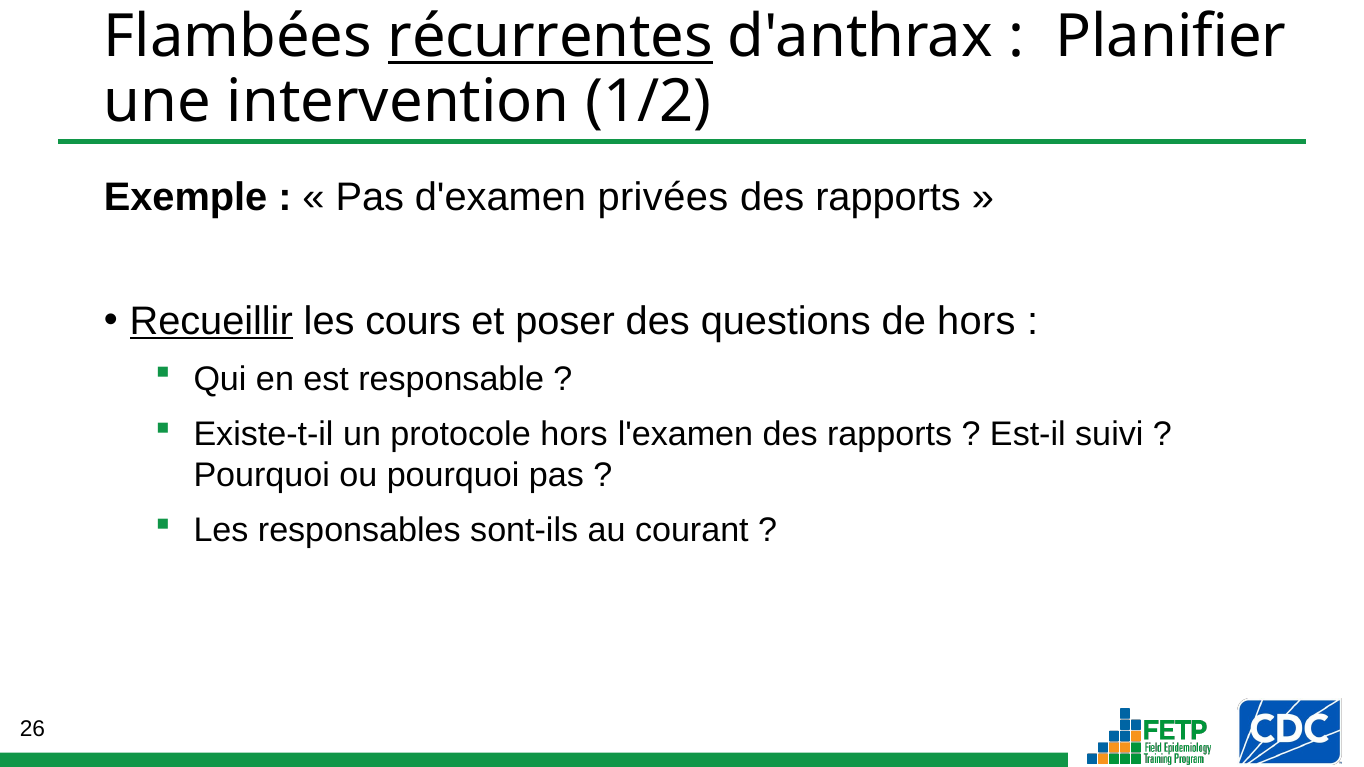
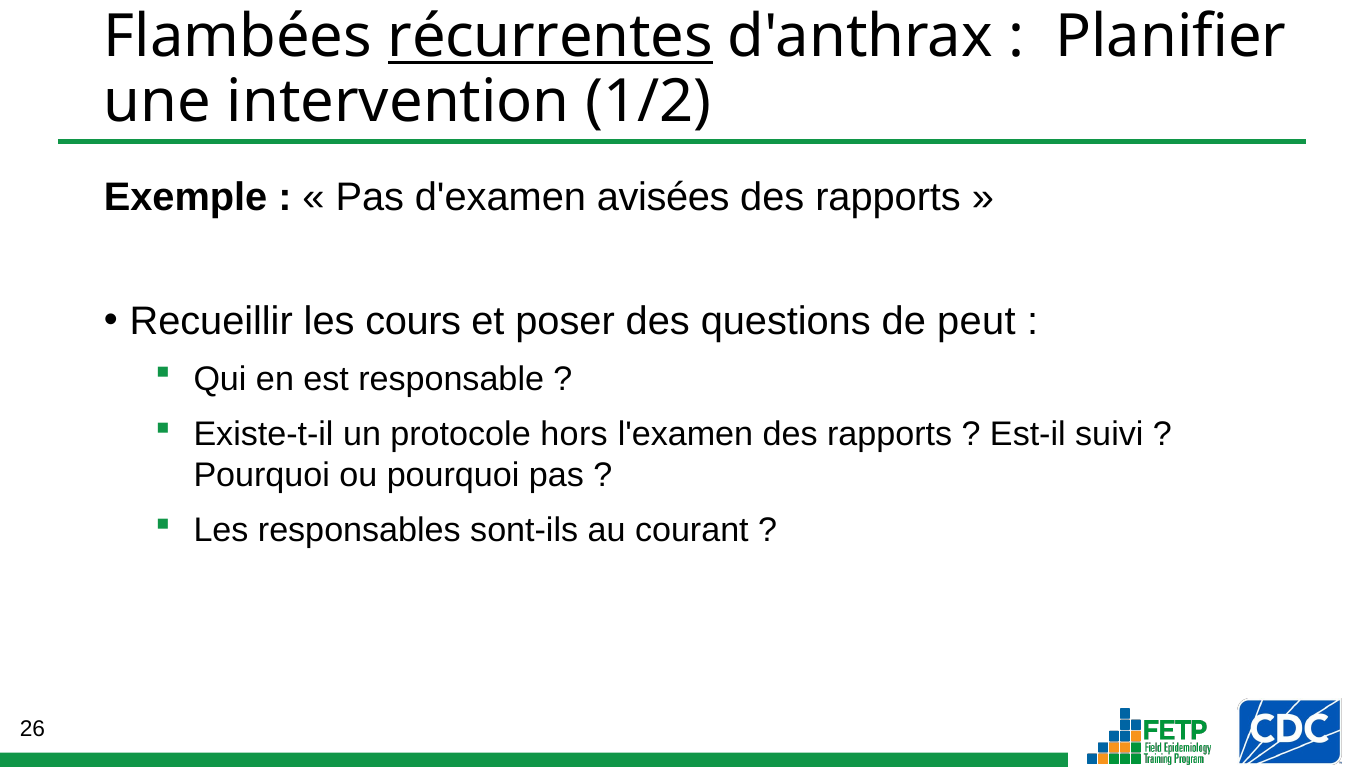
privées: privées -> avisées
Recueillir underline: present -> none
de hors: hors -> peut
